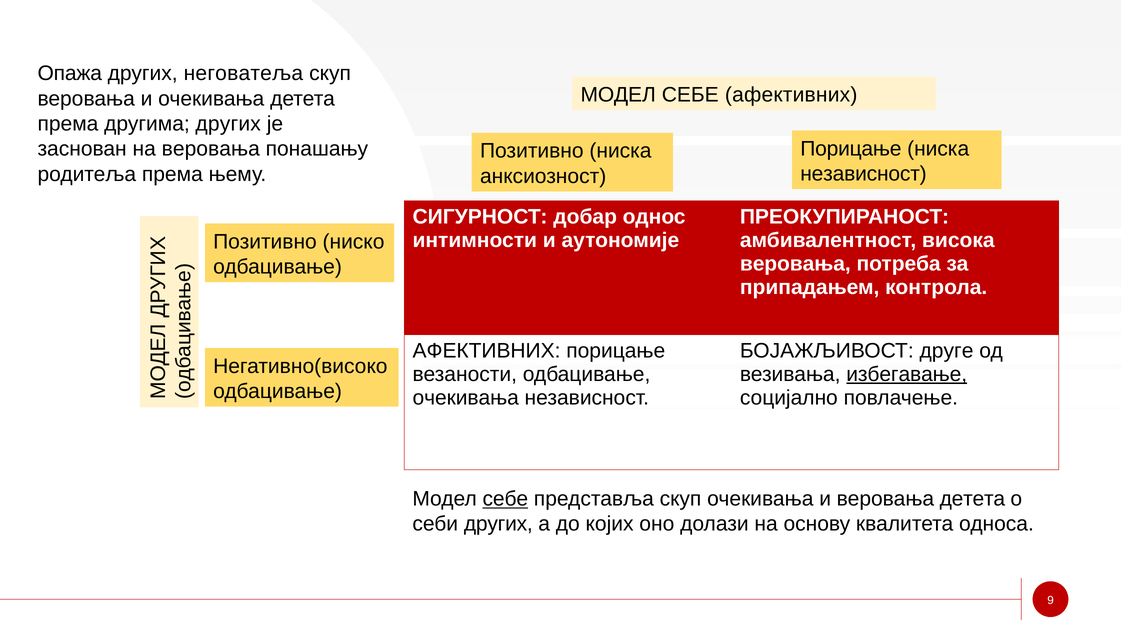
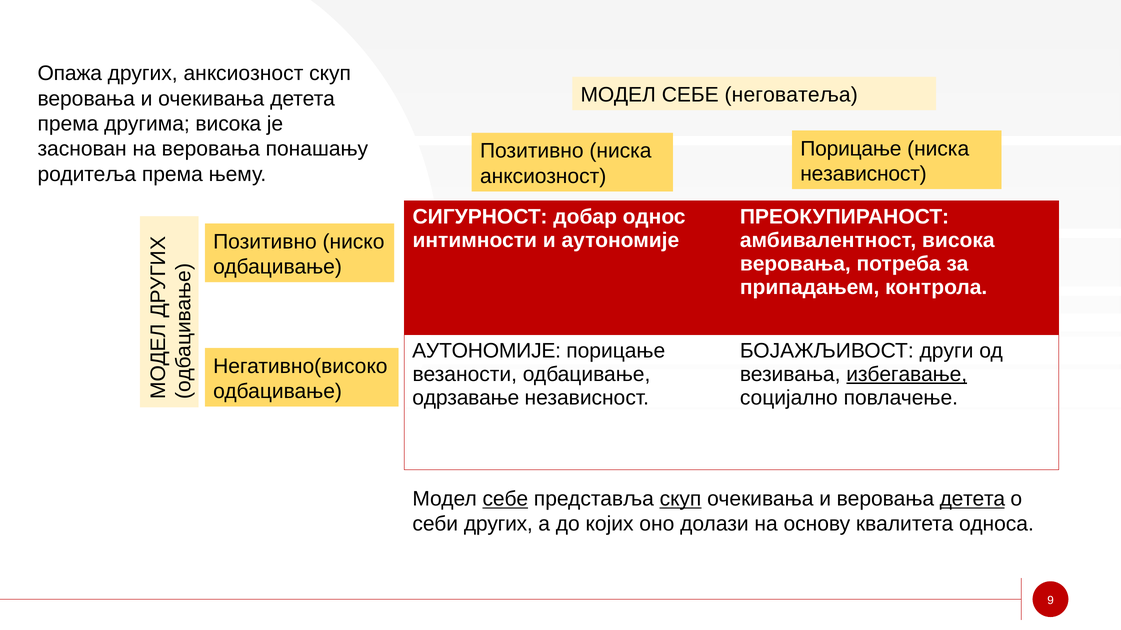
других неговатеља: неговатеља -> анксиозност
СЕБЕ афективних: афективних -> неговатеља
другима других: других -> висока
АФЕКТИВНИХ at (487, 351): АФЕКТИВНИХ -> АУТОНОМИЈЕ
друге: друге -> други
очекивања at (466, 398): очекивања -> одрзавање
скуп at (681, 499) underline: none -> present
детета at (972, 499) underline: none -> present
